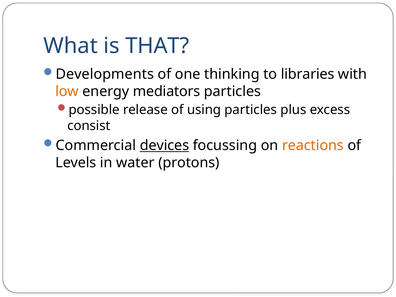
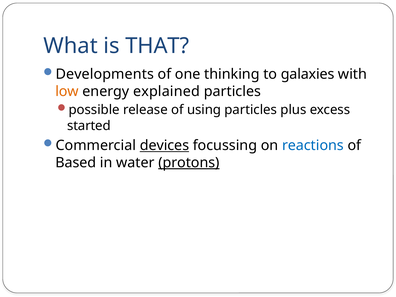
libraries: libraries -> galaxies
mediators: mediators -> explained
consist: consist -> started
reactions colour: orange -> blue
Levels: Levels -> Based
protons underline: none -> present
